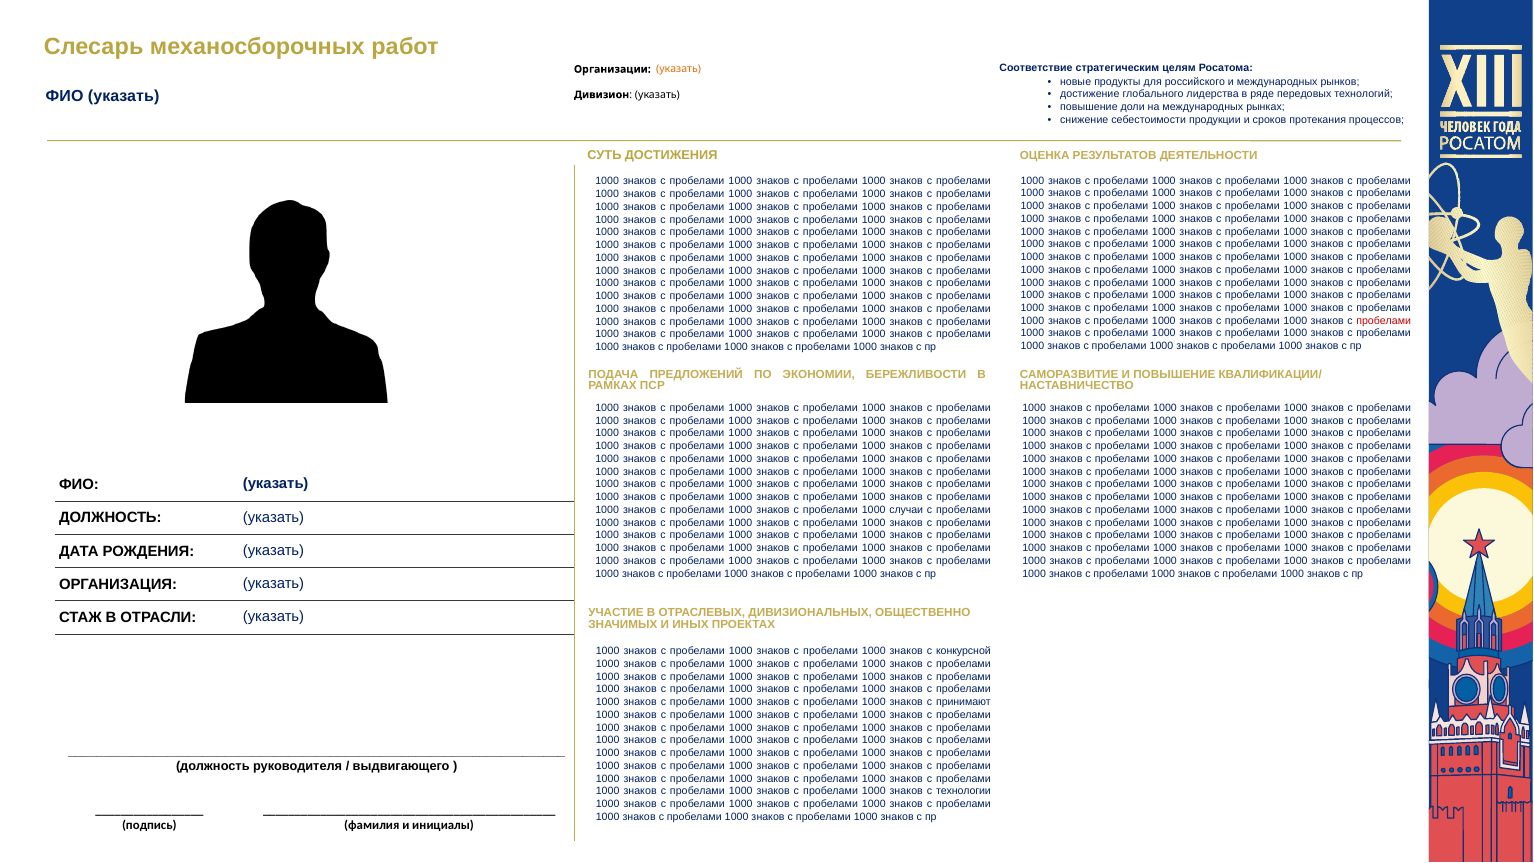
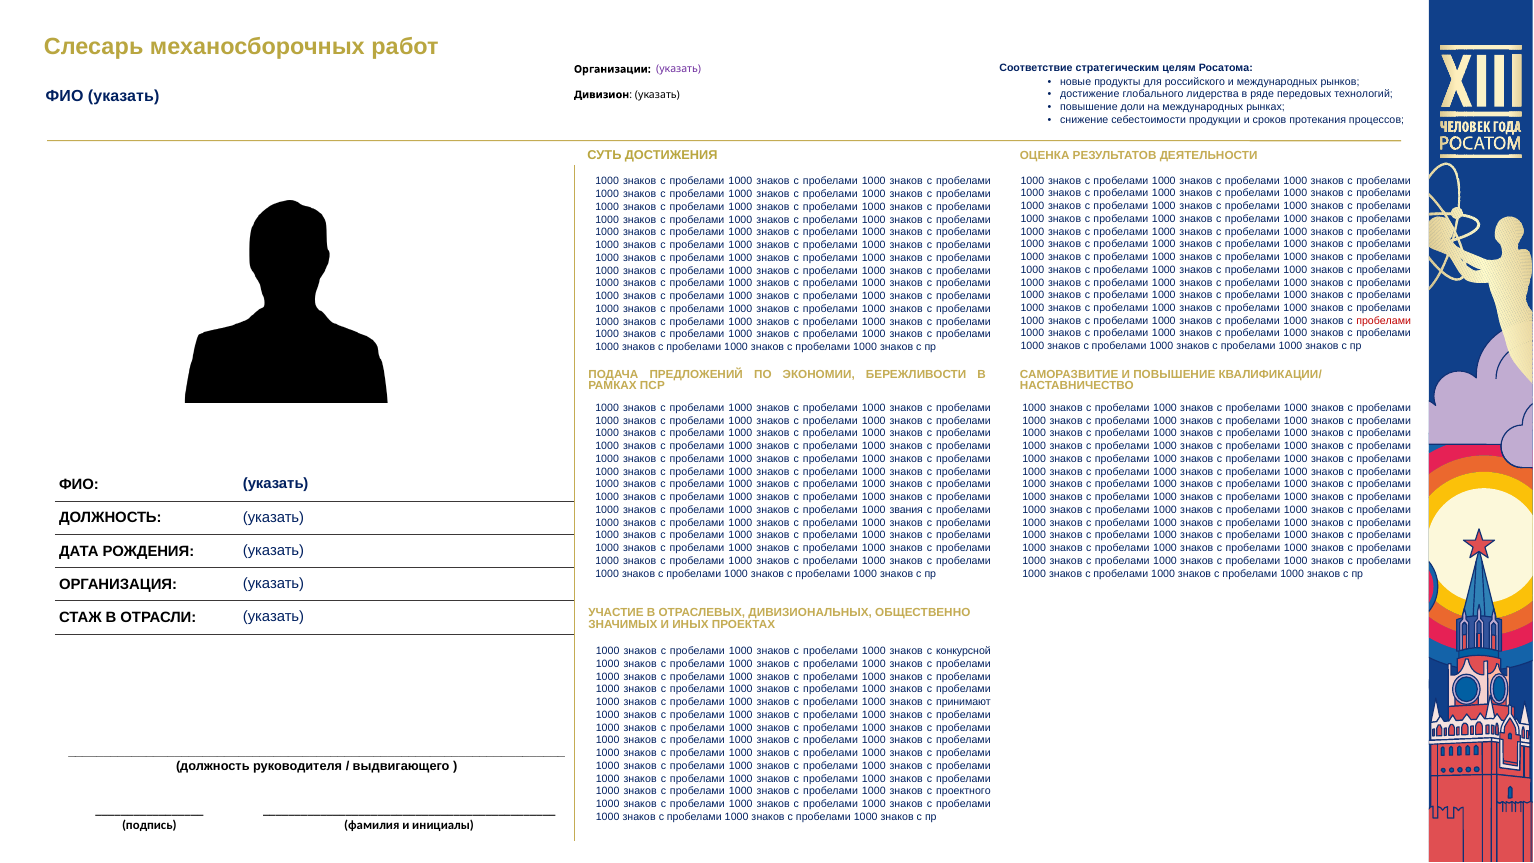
указать at (679, 69) colour: orange -> purple
случаи: случаи -> звания
технологии: технологии -> проектного
